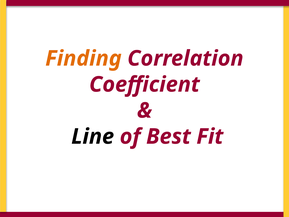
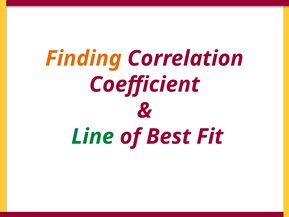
Line colour: black -> green
